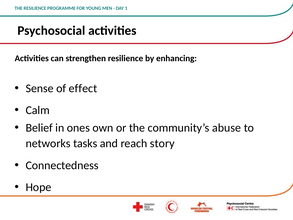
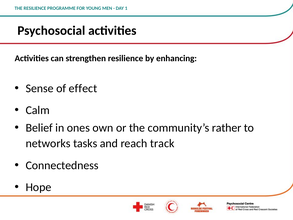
abuse: abuse -> rather
story: story -> track
